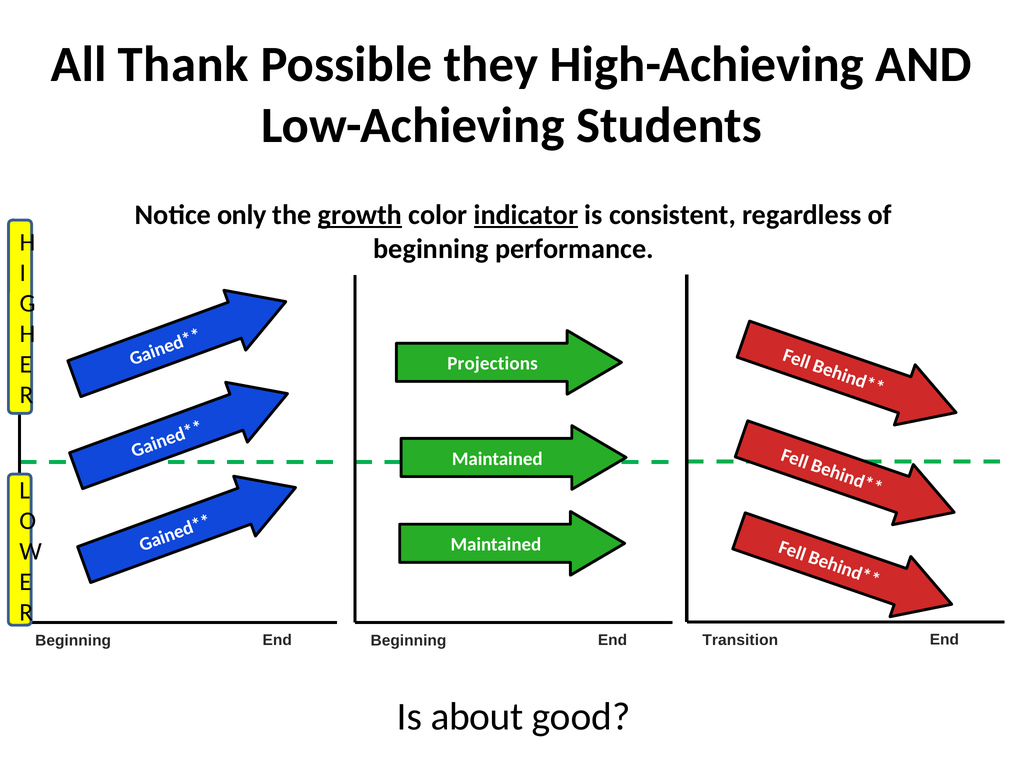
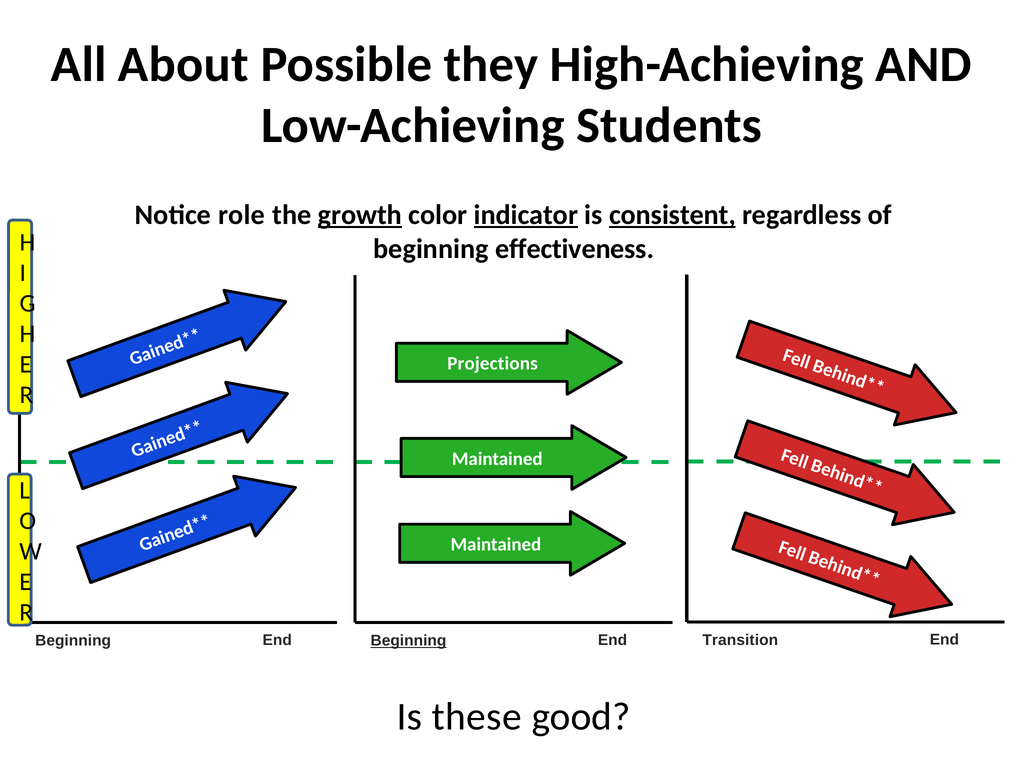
Thank: Thank -> About
only: only -> role
consistent underline: none -> present
performance: performance -> effectiveness
Beginning at (408, 640) underline: none -> present
about: about -> these
